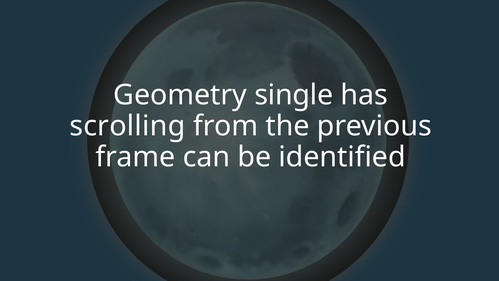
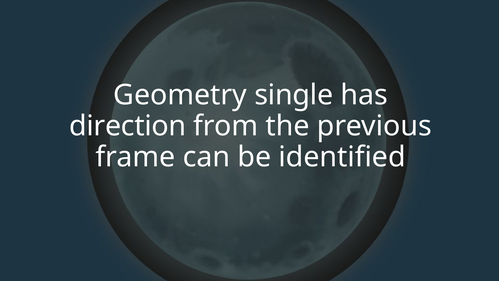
scrolling: scrolling -> direction
